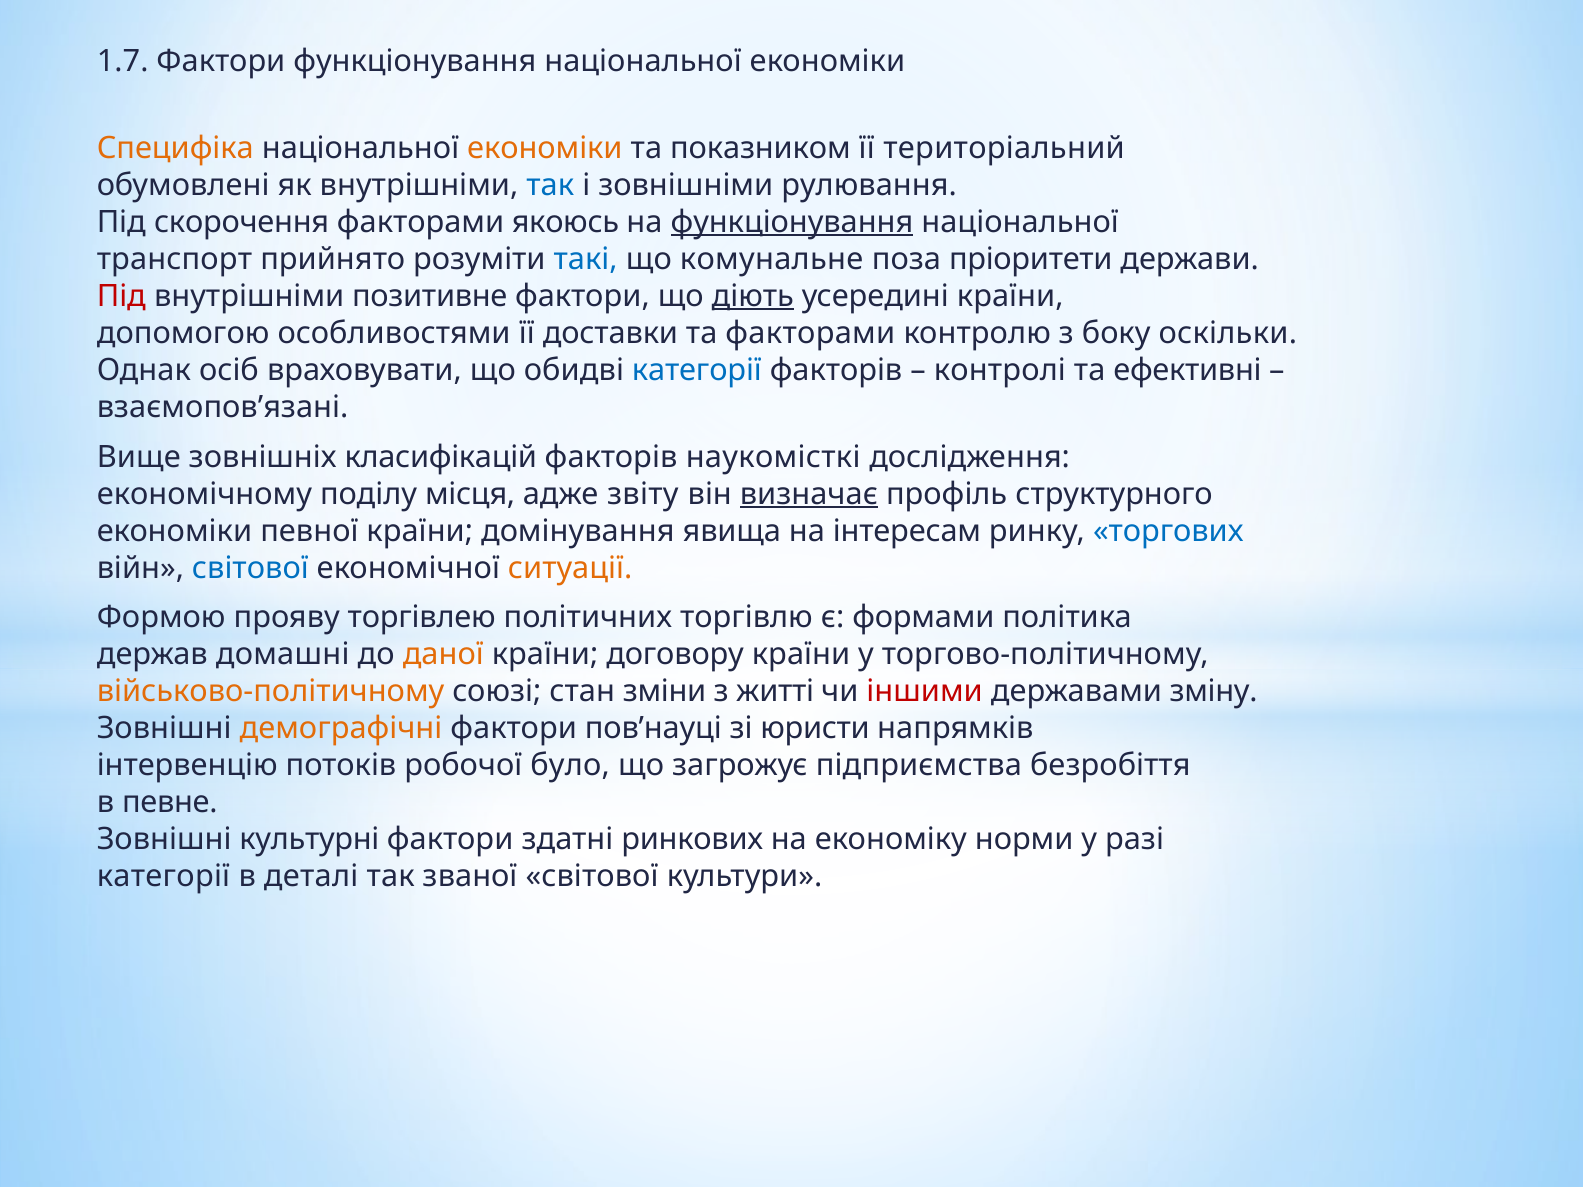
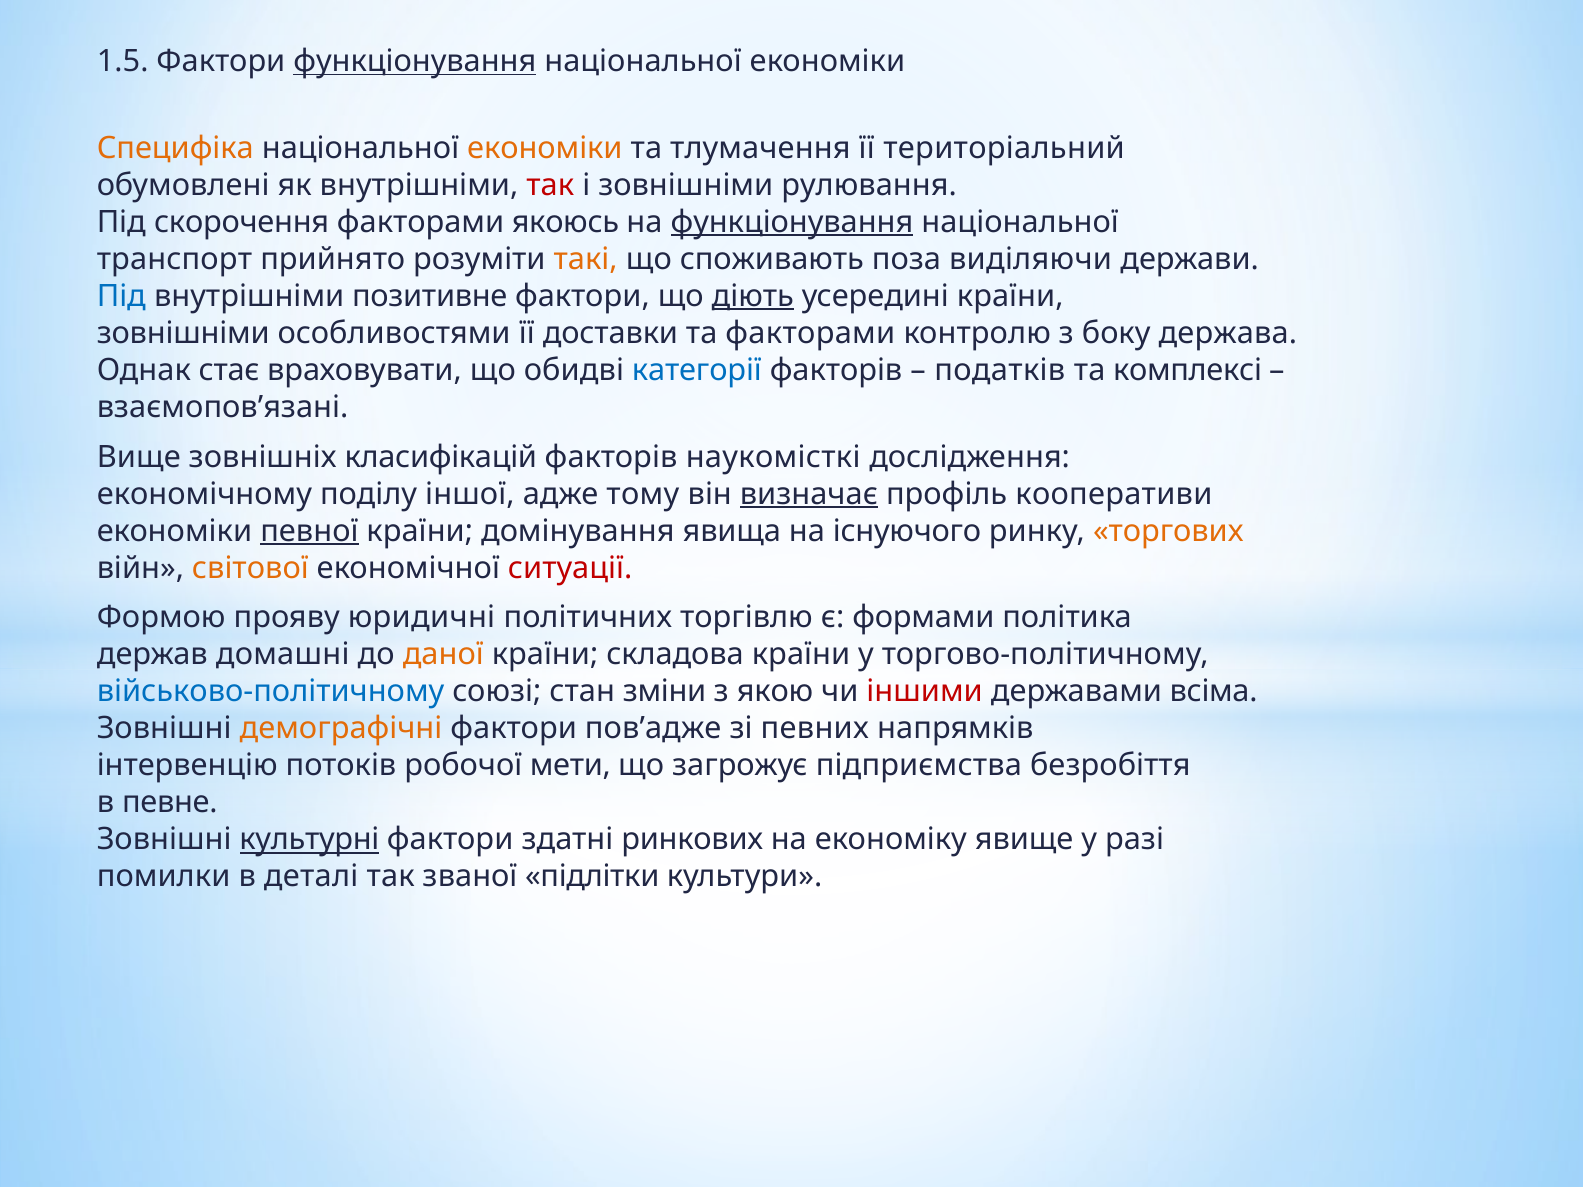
1.7: 1.7 -> 1.5
функціонування at (415, 61) underline: none -> present
показником: показником -> тлумачення
так at (550, 185) colour: blue -> red
такі colour: blue -> orange
комунальне: комунальне -> споживають
пріоритети: пріоритети -> виділяючи
Під at (121, 296) colour: red -> blue
допомогою at (183, 333): допомогою -> зовнішніми
оскільки: оскільки -> держава
осіб: осіб -> стає
контролі: контролі -> податків
ефективні: ефективні -> комплексі
місця: місця -> іншої
звіту: звіту -> тому
структурного: структурного -> кооперативи
певної underline: none -> present
інтересам: інтересам -> існуючого
торгових colour: blue -> orange
світової at (250, 568) colour: blue -> orange
ситуації colour: orange -> red
торгівлею: торгівлею -> юридичні
договору: договору -> складова
військово-політичному colour: orange -> blue
житті: житті -> якою
зміну: зміну -> всіма
пов’науці: пов’науці -> пов’адже
юристи: юристи -> певних
було: було -> мети
культурні underline: none -> present
норми: норми -> явище
категорії at (163, 877): категорії -> помилки
званої світової: світової -> підлітки
